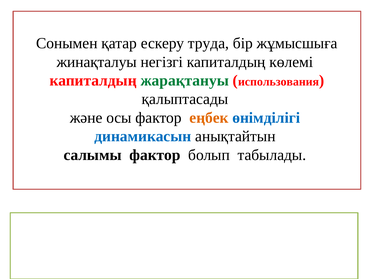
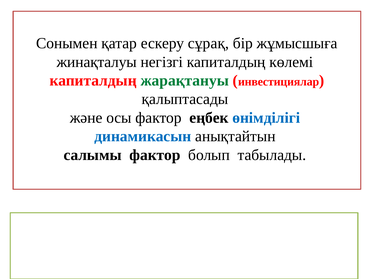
труда: труда -> сұрақ
использования: использования -> инвестициялар
еңбек colour: orange -> black
